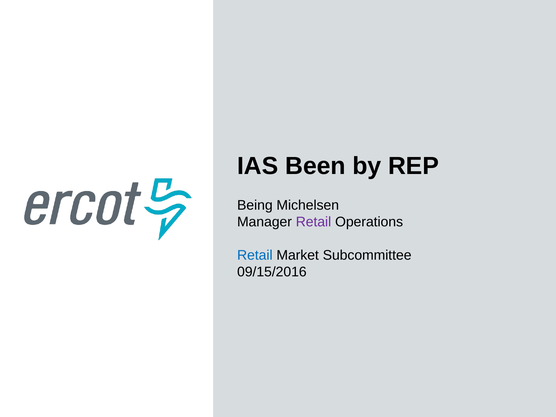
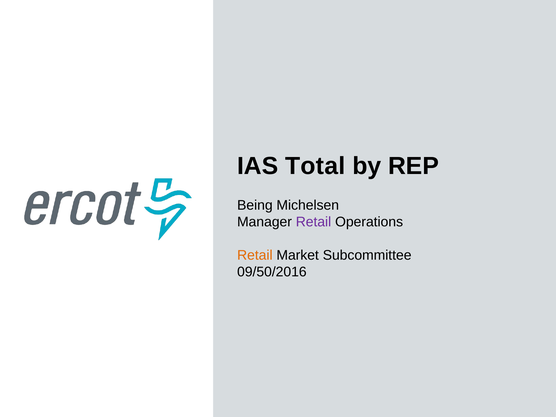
Been: Been -> Total
Retail at (255, 255) colour: blue -> orange
09/15/2016: 09/15/2016 -> 09/50/2016
